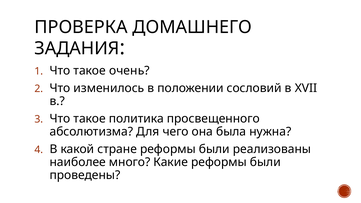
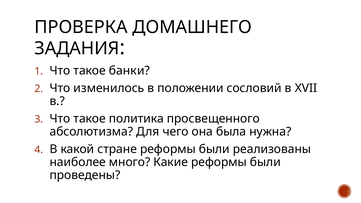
очень: очень -> банки
